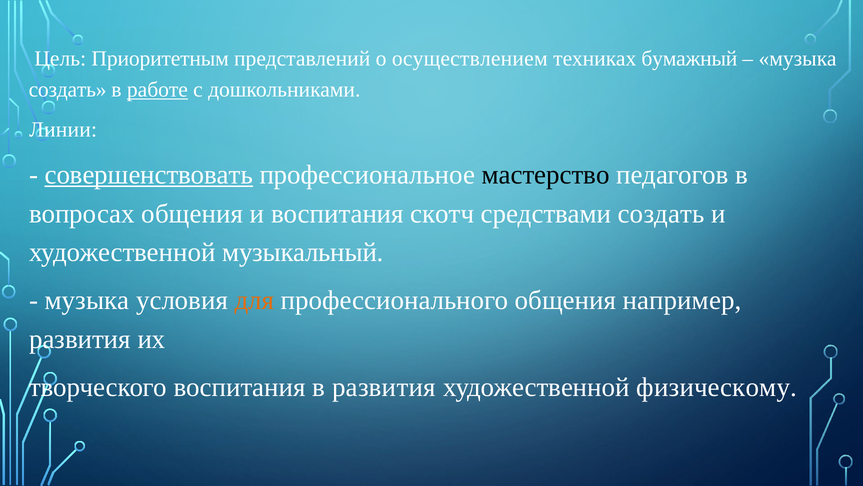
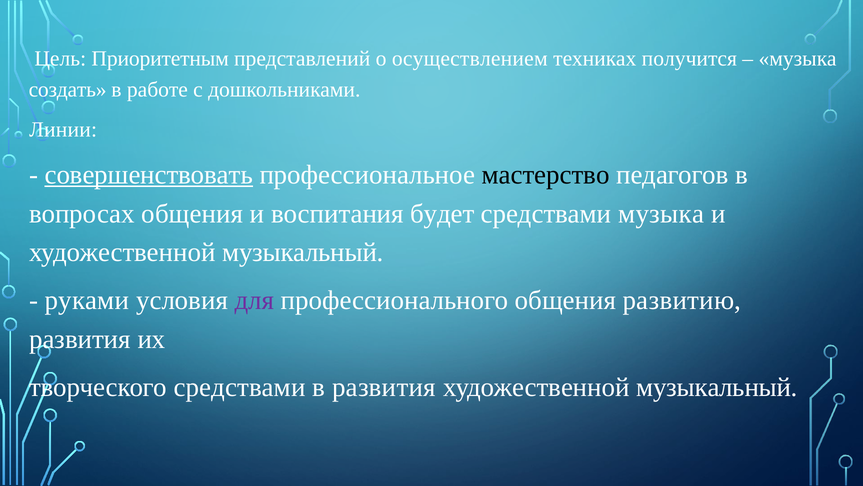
бумажный: бумажный -> получится
работе underline: present -> none
скотч: скотч -> будет
средствами создать: создать -> музыка
музыка at (87, 300): музыка -> руками
для colour: orange -> purple
например: например -> развитию
творческого воспитания: воспитания -> средствами
физическому at (717, 387): физическому -> музыкальный
